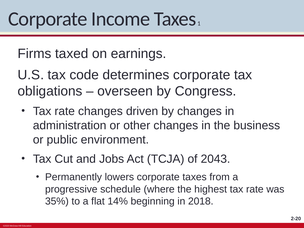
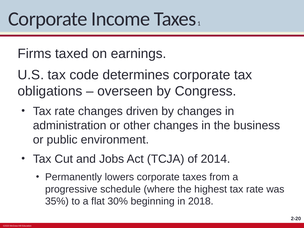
2043: 2043 -> 2014
14%: 14% -> 30%
